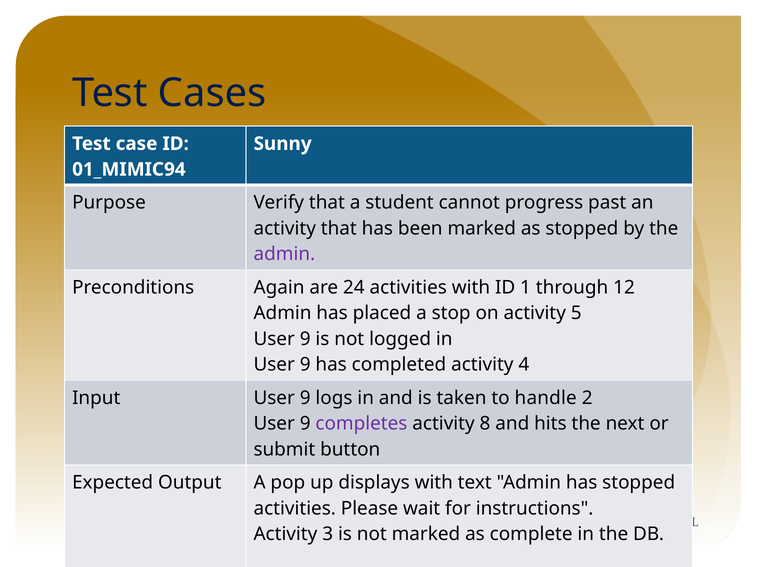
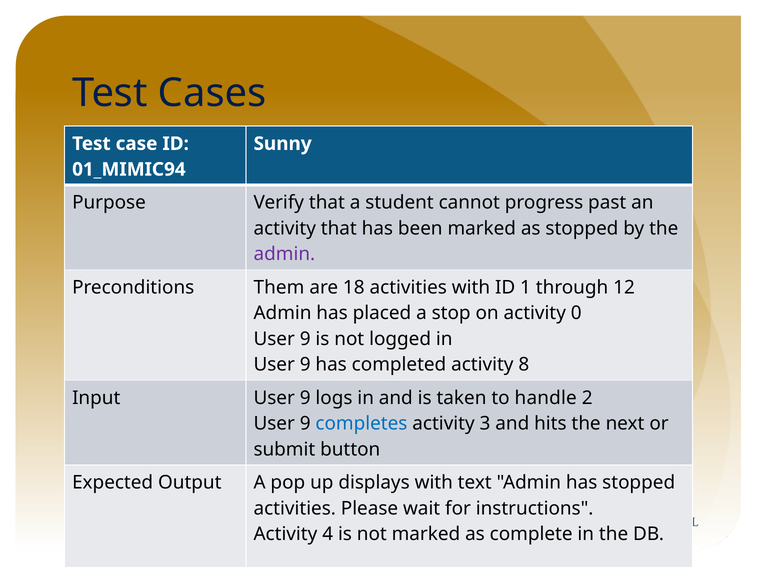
Again: Again -> Them
24: 24 -> 18
5: 5 -> 0
4: 4 -> 8
completes colour: purple -> blue
8: 8 -> 3
3: 3 -> 4
